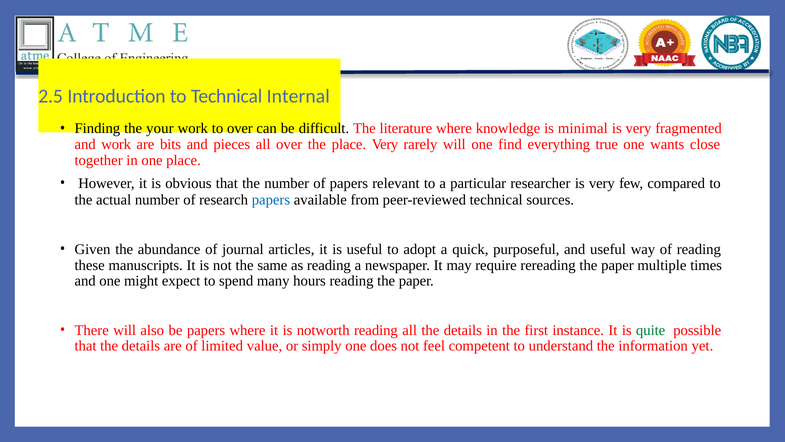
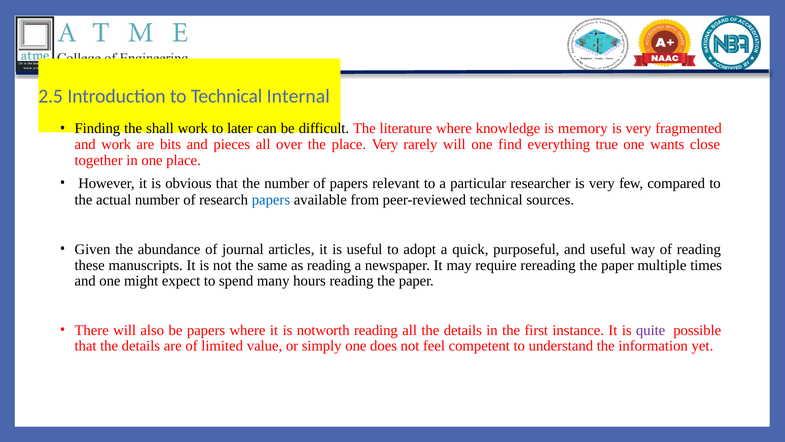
your: your -> shall
to over: over -> later
minimal: minimal -> memory
quite colour: green -> purple
